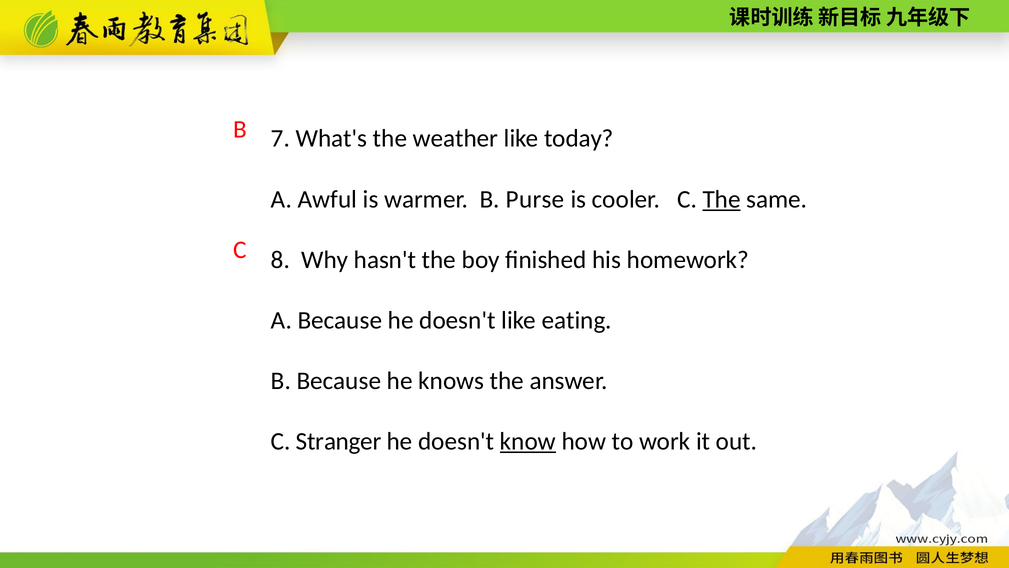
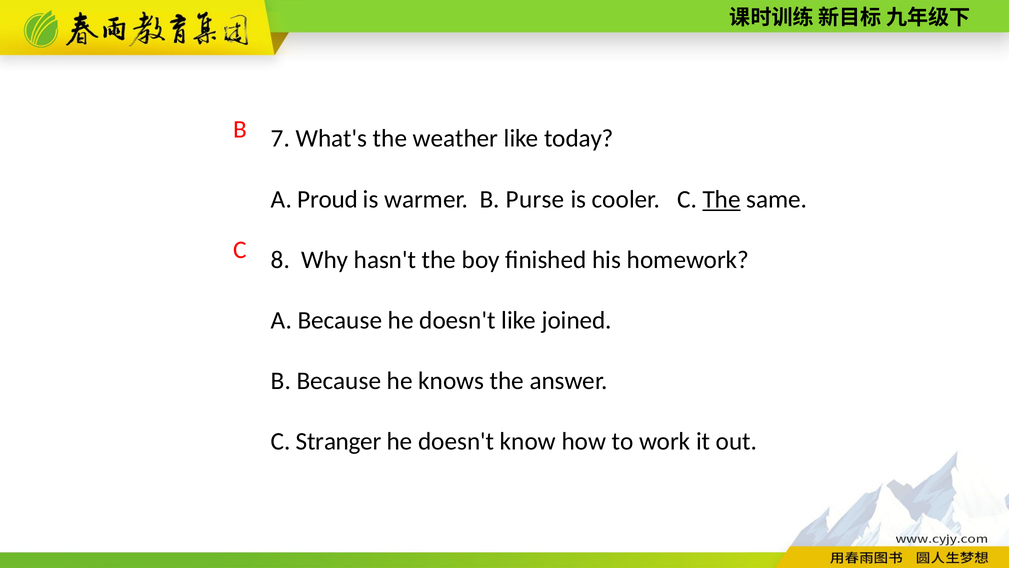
Awful: Awful -> Proud
eating: eating -> joined
know underline: present -> none
